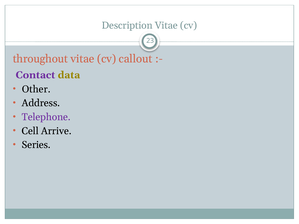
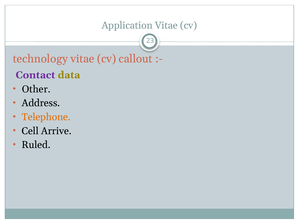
Description: Description -> Application
throughout: throughout -> technology
Telephone colour: purple -> orange
Series: Series -> Ruled
